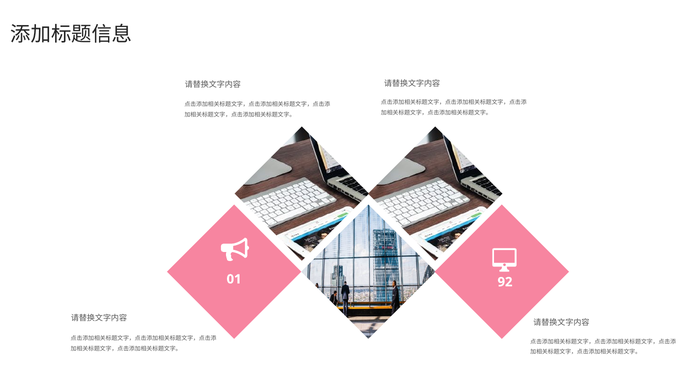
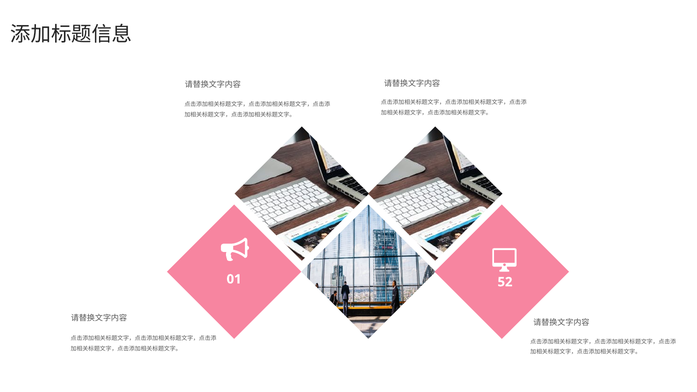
92: 92 -> 52
